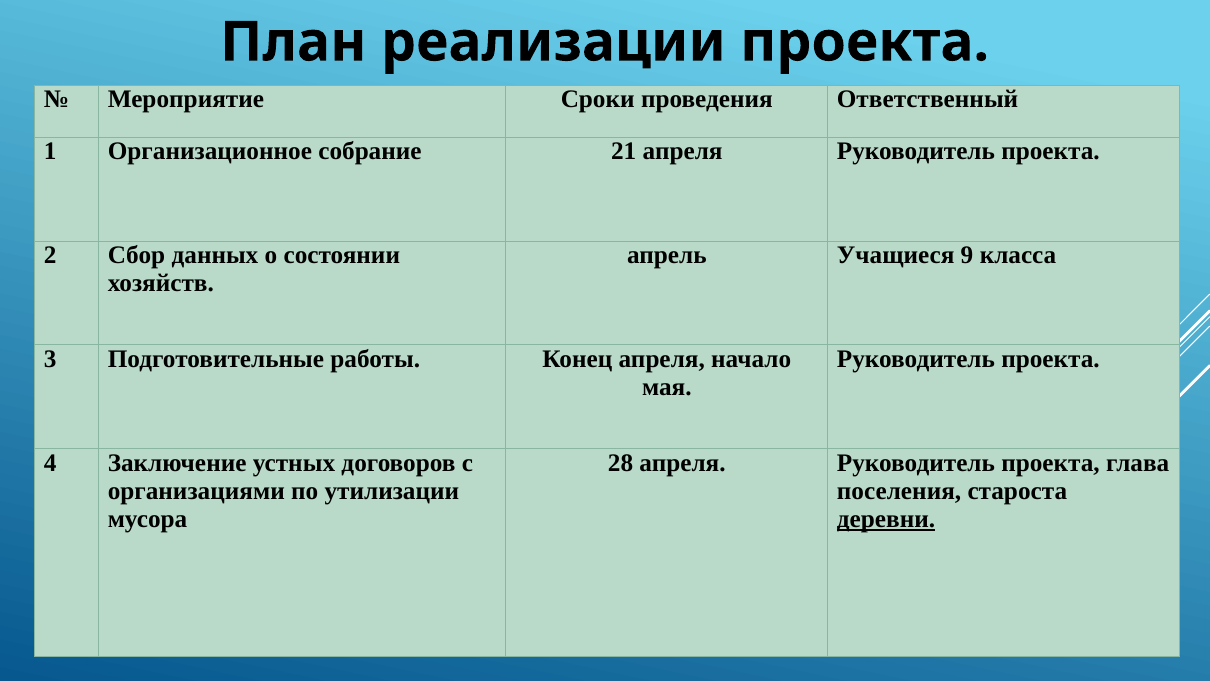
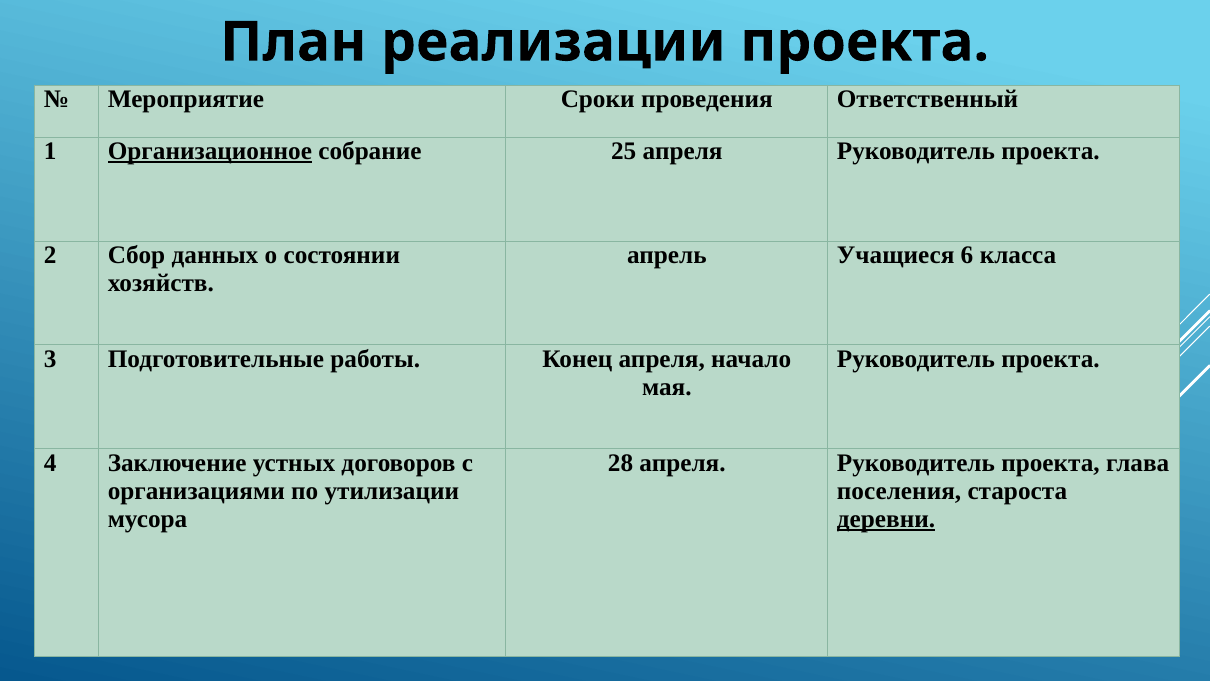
Организационное underline: none -> present
21: 21 -> 25
9: 9 -> 6
